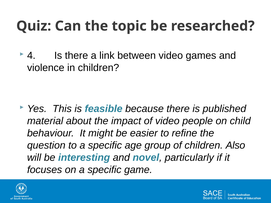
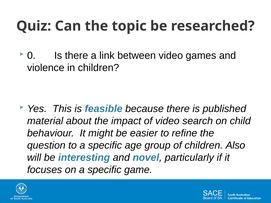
4: 4 -> 0
people: people -> search
